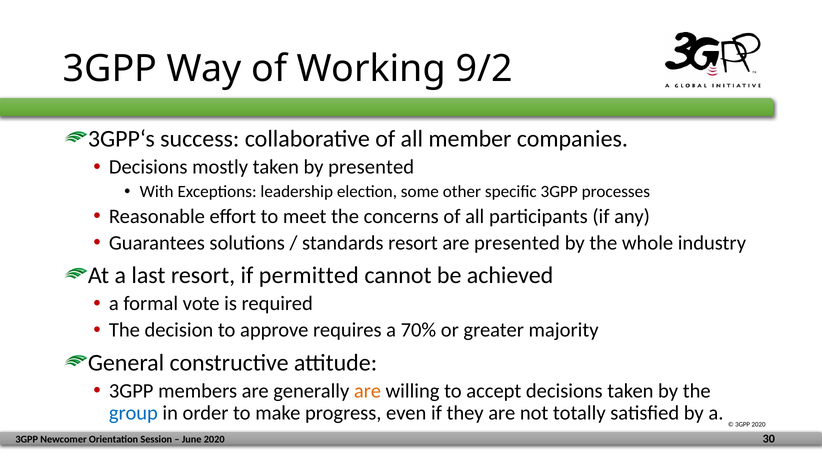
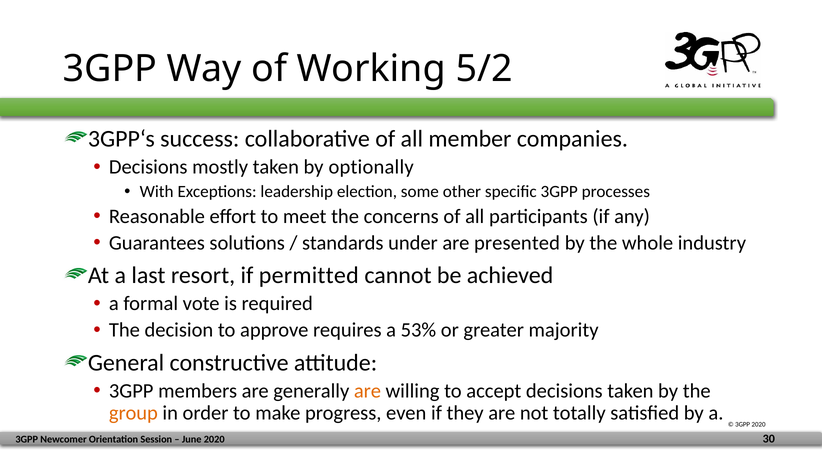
9/2: 9/2 -> 5/2
by presented: presented -> optionally
standards resort: resort -> under
70%: 70% -> 53%
group colour: blue -> orange
